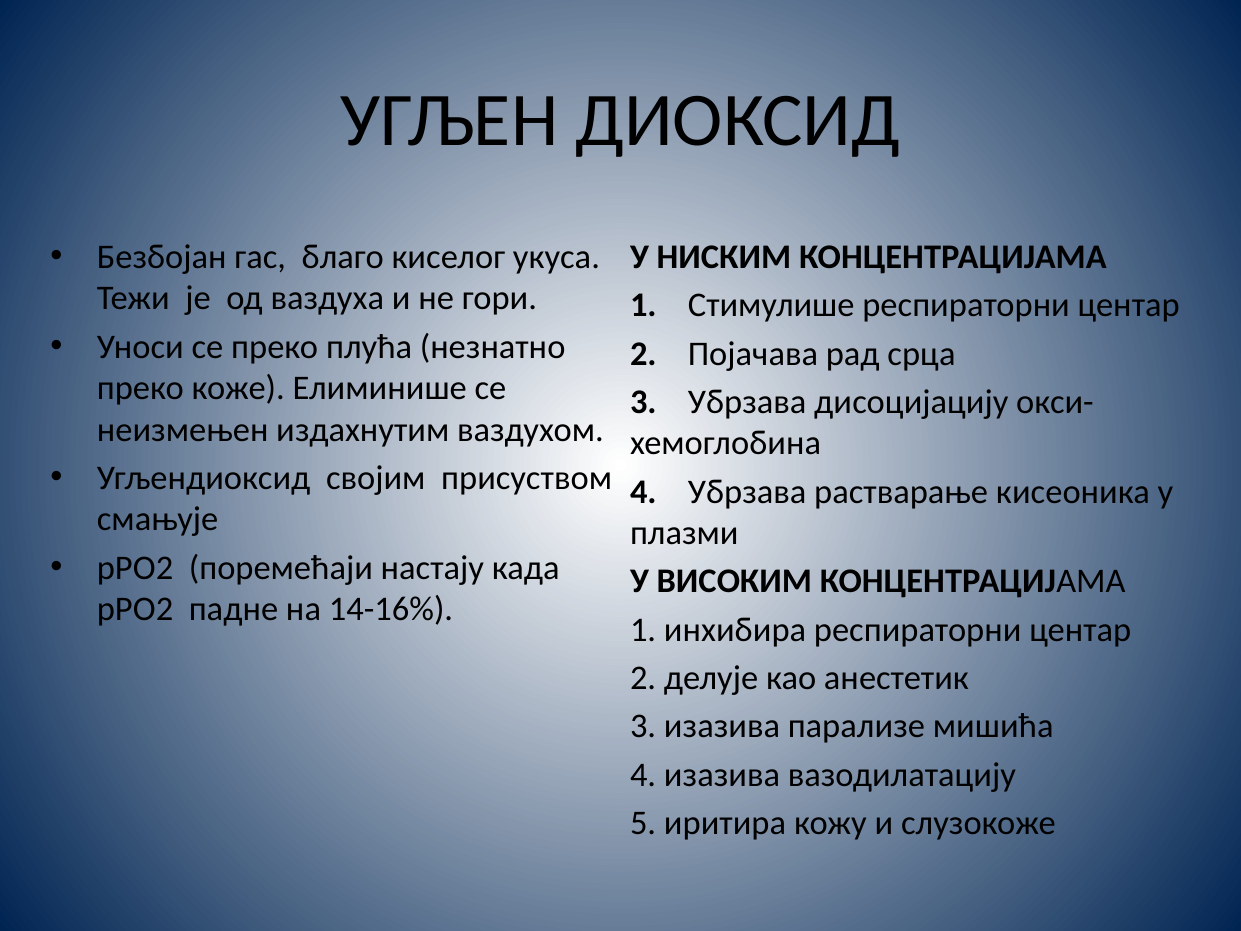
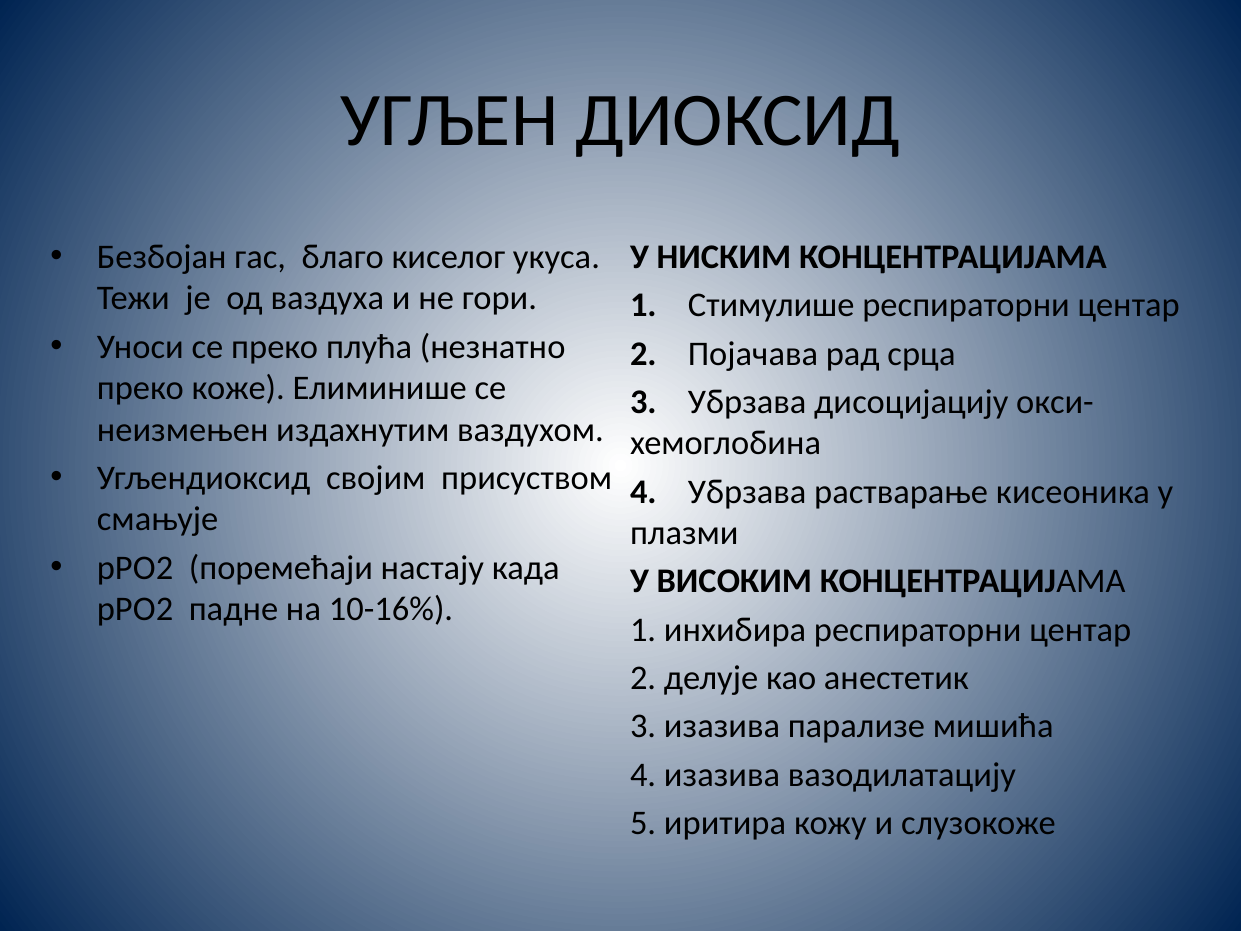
14-16%: 14-16% -> 10-16%
